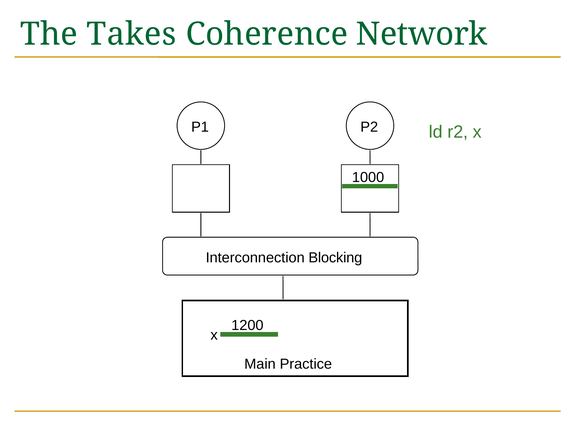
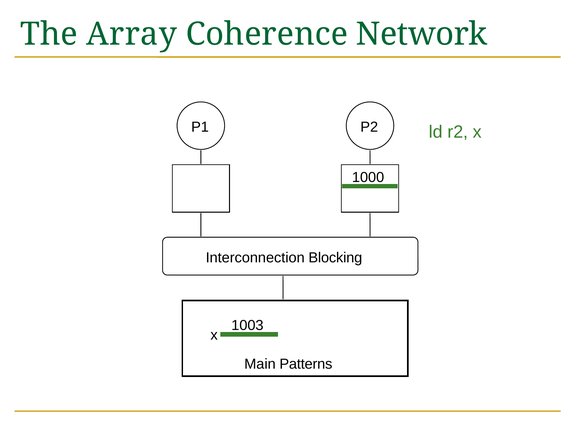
Takes: Takes -> Array
1200: 1200 -> 1003
Practice: Practice -> Patterns
